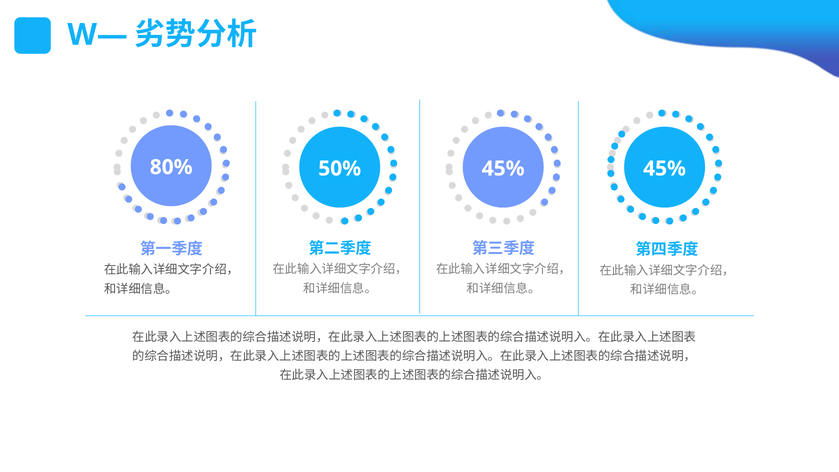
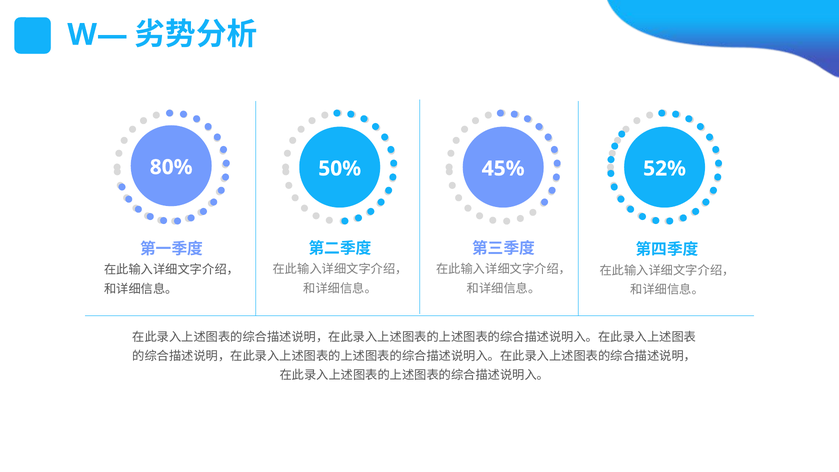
45% at (665, 169): 45% -> 52%
